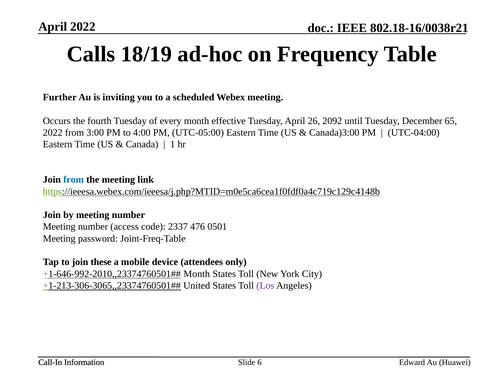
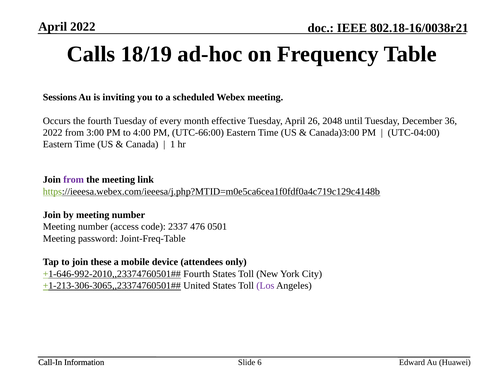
Further: Further -> Sessions
2092: 2092 -> 2048
65: 65 -> 36
UTC-05:00: UTC-05:00 -> UTC-66:00
from at (74, 180) colour: blue -> purple
Month at (197, 274): Month -> Fourth
